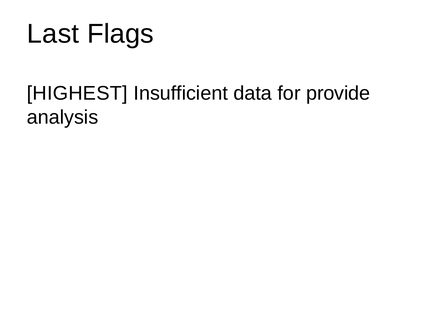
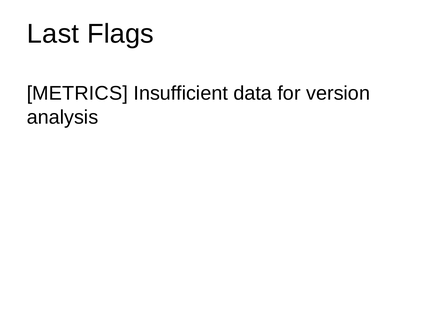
HIGHEST: HIGHEST -> METRICS
provide: provide -> version
